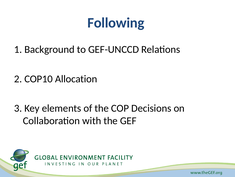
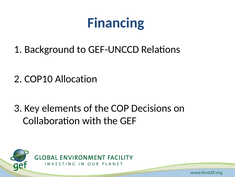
Following: Following -> Financing
